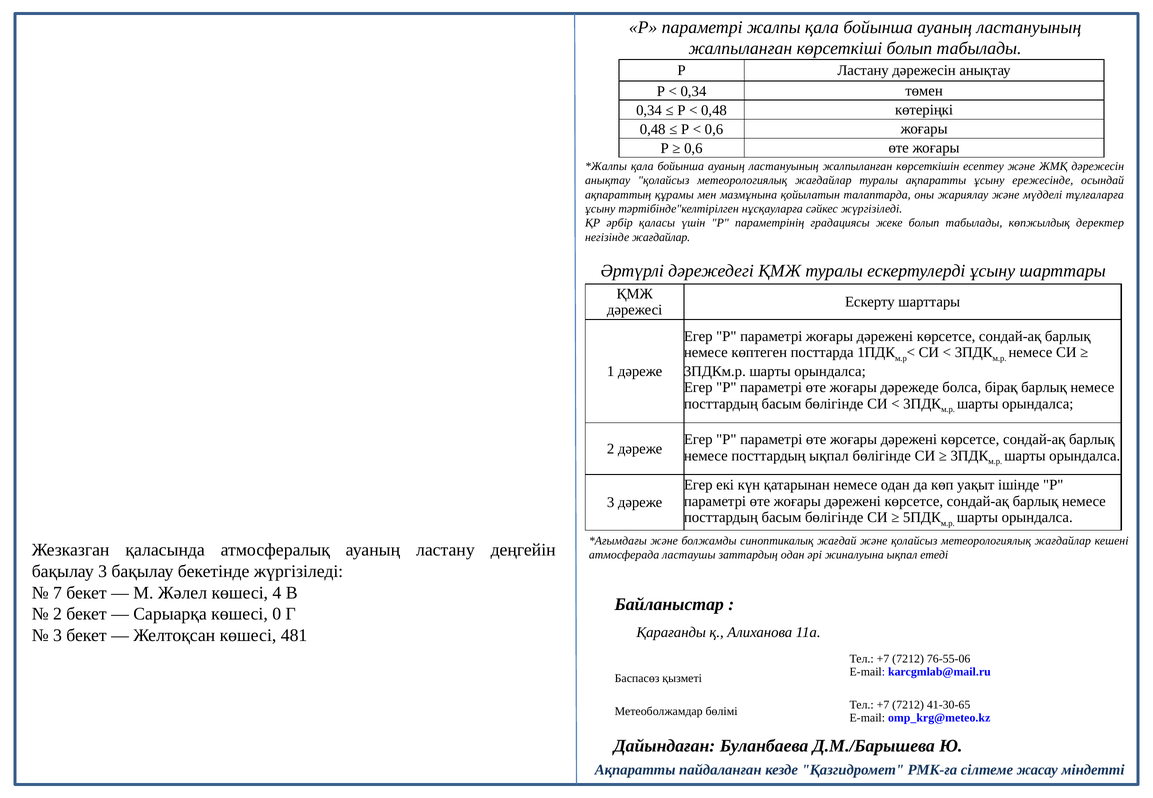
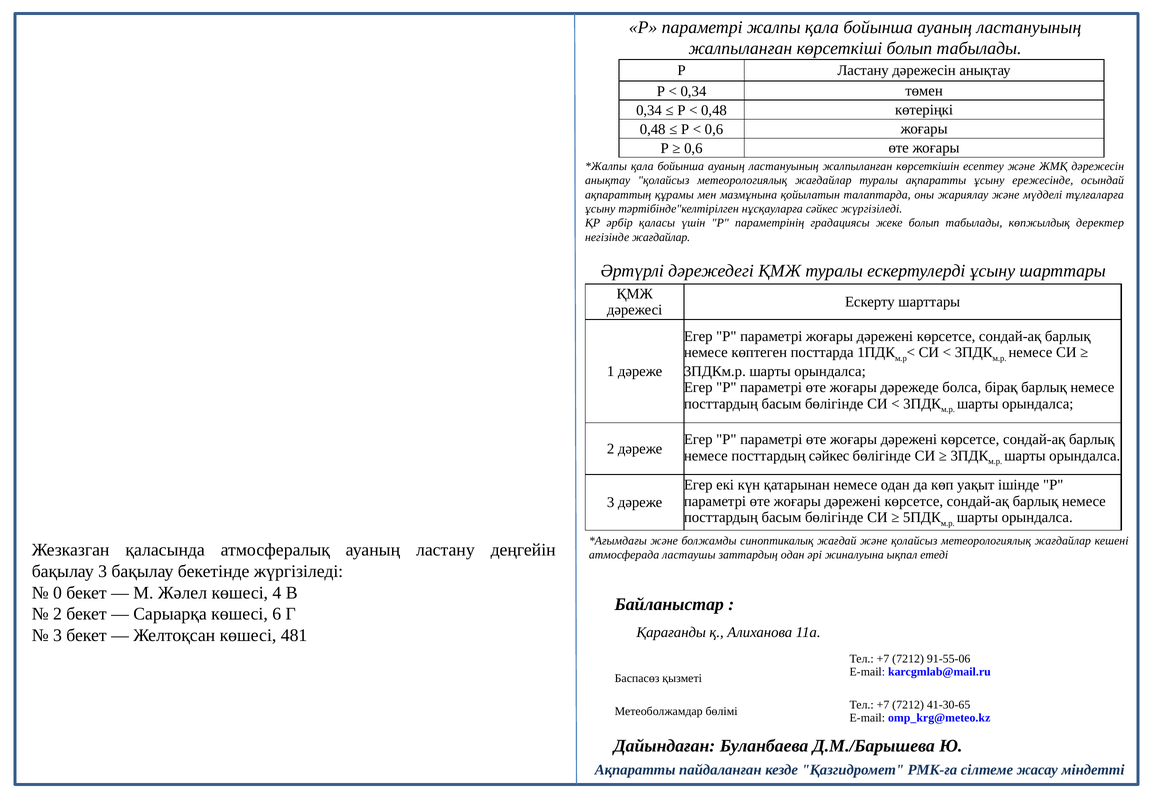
посттардың ықпал: ықпал -> сәйкес
7: 7 -> 0
0: 0 -> 6
76-55-06: 76-55-06 -> 91-55-06
